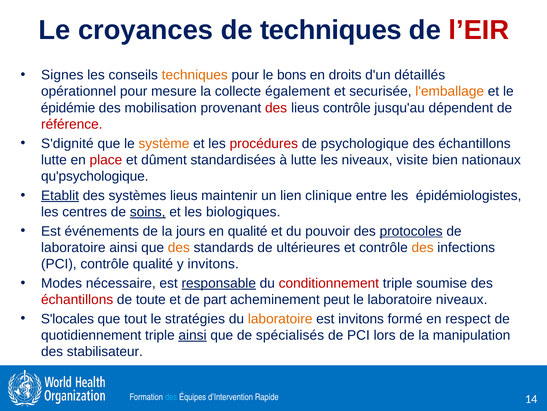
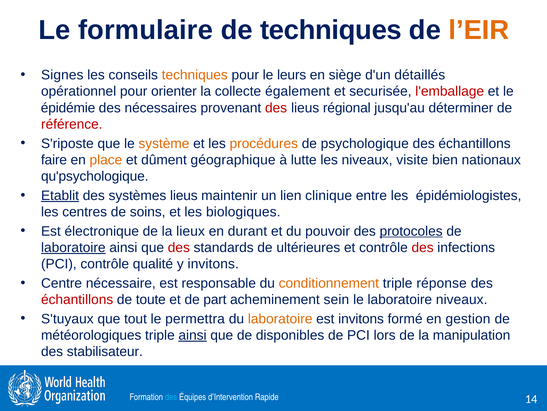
croyances: croyances -> formulaire
l’EIR colour: red -> orange
bons: bons -> leurs
droits: droits -> siège
mesure: mesure -> orienter
l'emballage colour: orange -> red
mobilisation: mobilisation -> nécessaires
lieus contrôle: contrôle -> régional
dépendent: dépendent -> déterminer
S'dignité: S'dignité -> S'riposte
procédures colour: red -> orange
lutte at (54, 160): lutte -> faire
place colour: red -> orange
standardisées: standardisées -> géographique
soins underline: present -> none
événements: événements -> électronique
jours: jours -> lieux
en qualité: qualité -> durant
laboratoire at (73, 247) underline: none -> present
des at (179, 247) colour: orange -> red
des at (423, 247) colour: orange -> red
Modes: Modes -> Centre
responsable underline: present -> none
conditionnement colour: red -> orange
soumise: soumise -> réponse
peut: peut -> sein
S'locales: S'locales -> S'tuyaux
stratégies: stratégies -> permettra
respect: respect -> gestion
quotidiennement: quotidiennement -> météorologiques
spécialisés: spécialisés -> disponibles
